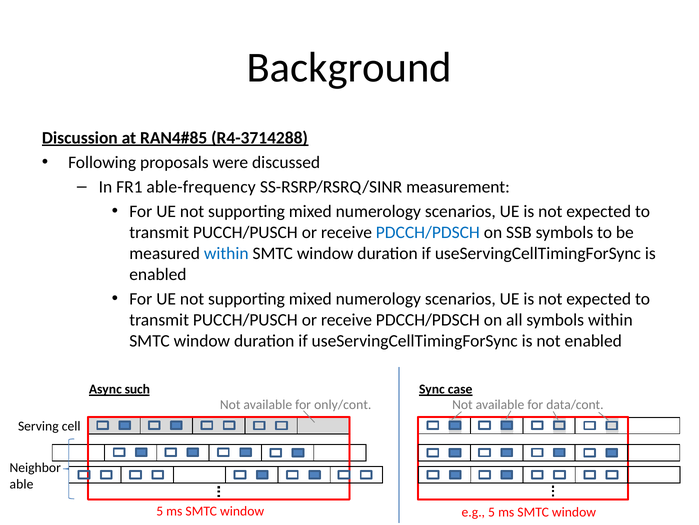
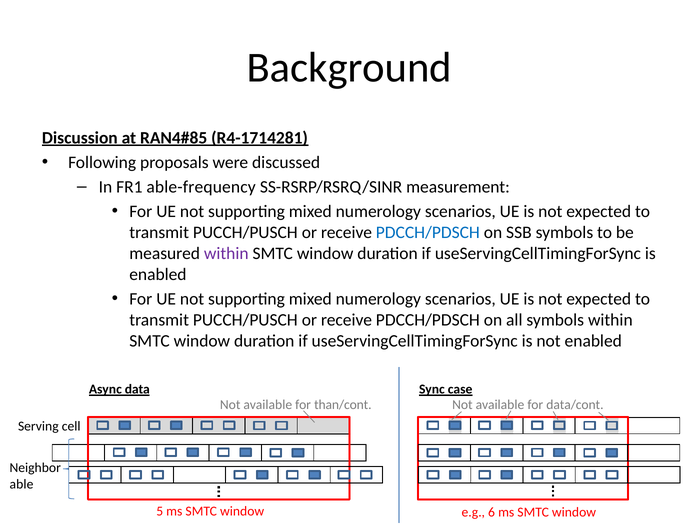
R4-3714288: R4-3714288 -> R4-1714281
within at (226, 253) colour: blue -> purple
such: such -> data
only/cont: only/cont -> than/cont
e.g 5: 5 -> 6
